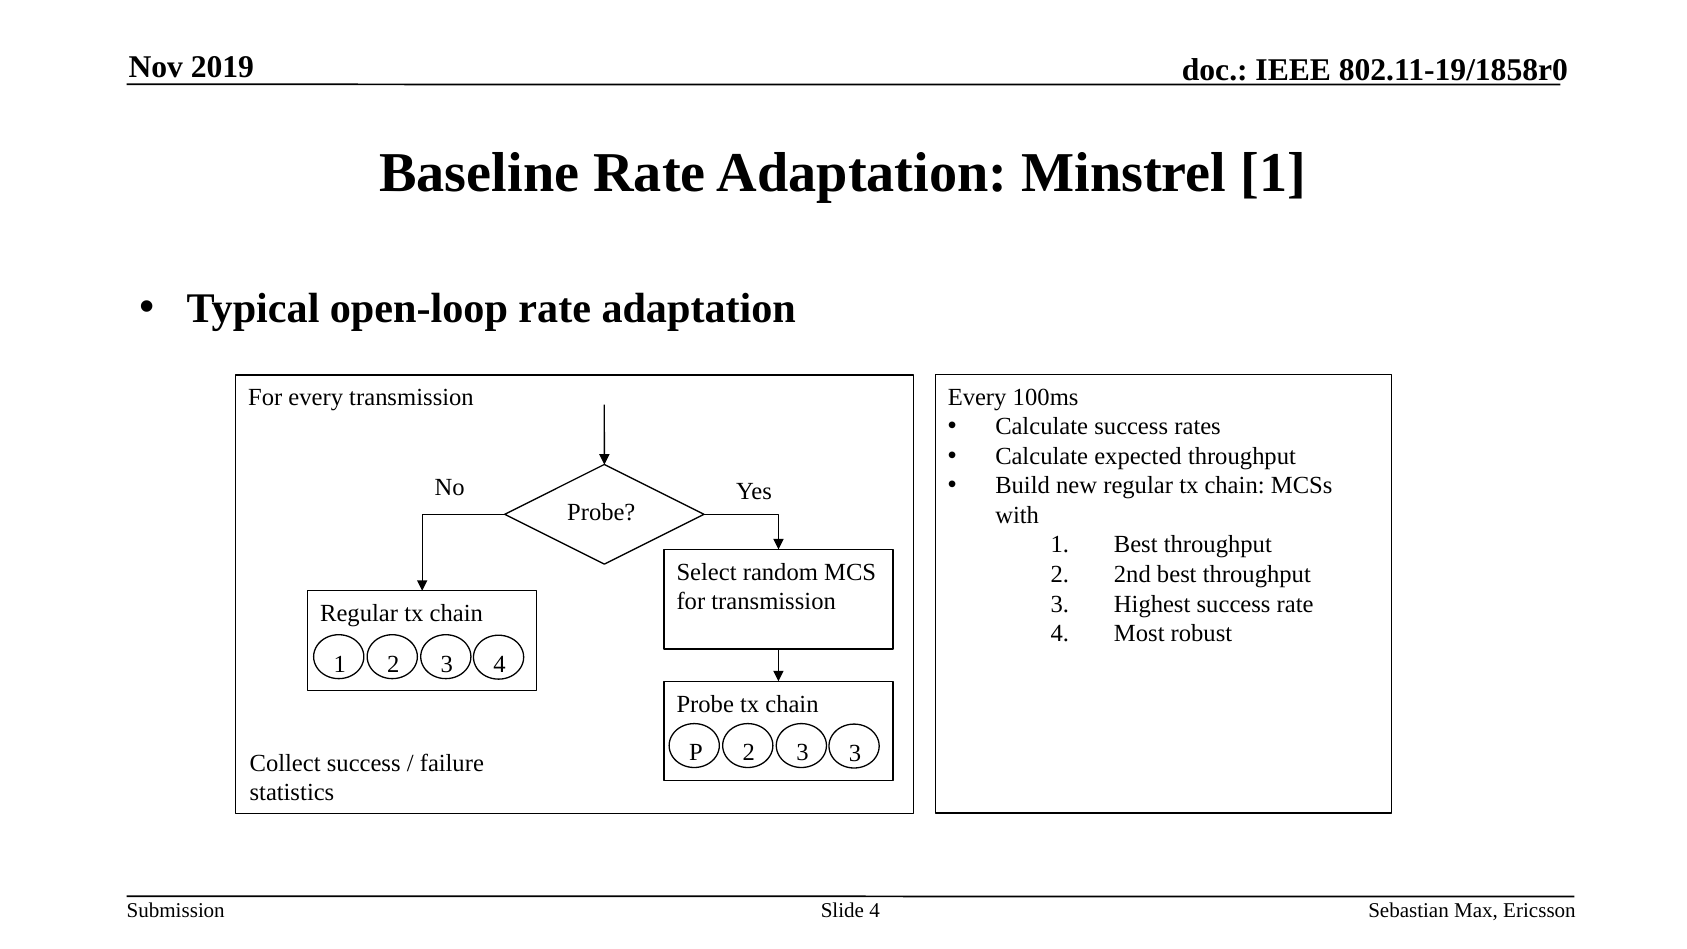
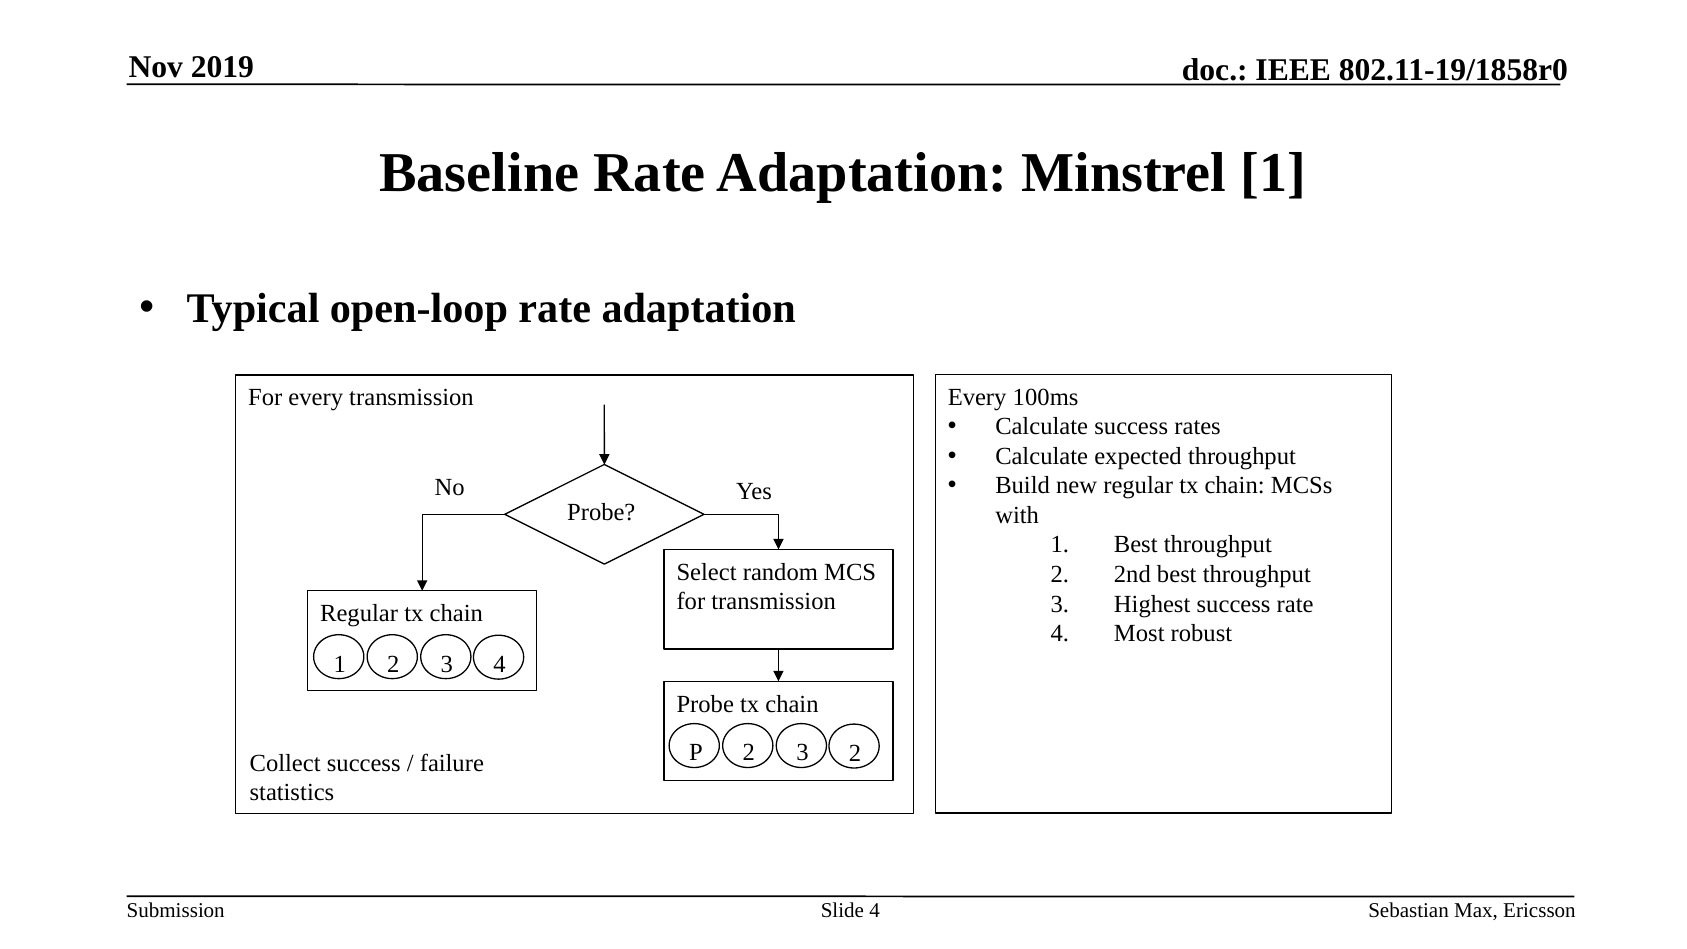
3 3: 3 -> 2
